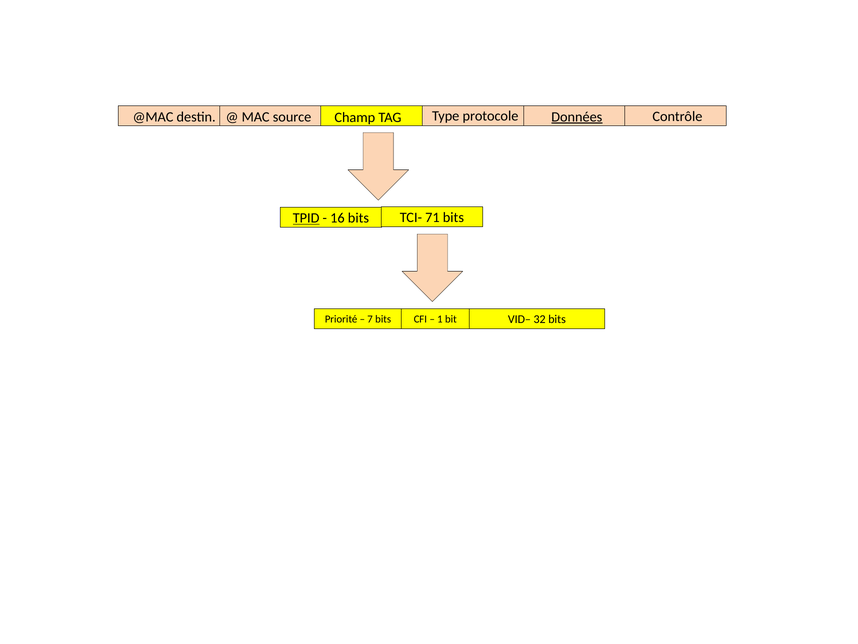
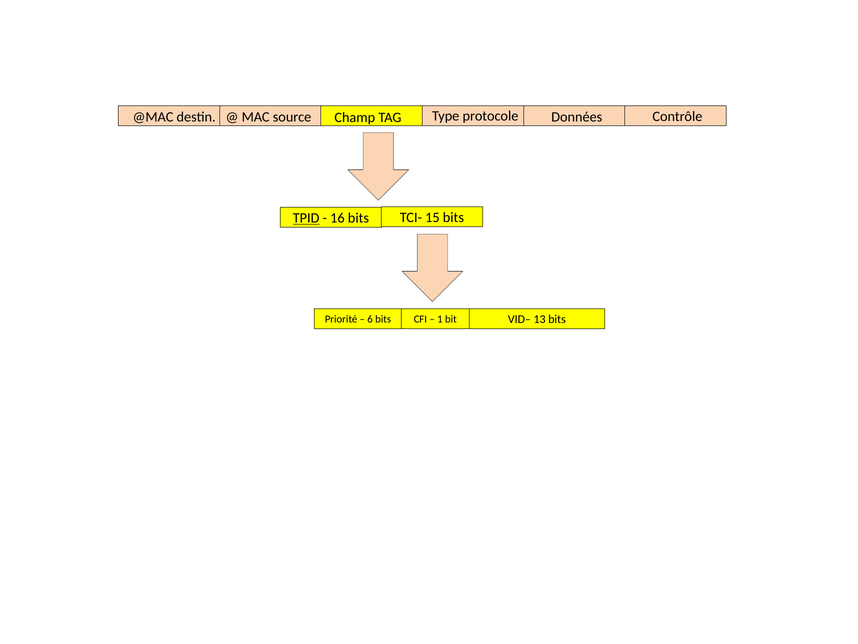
Données underline: present -> none
71: 71 -> 15
7: 7 -> 6
32: 32 -> 13
